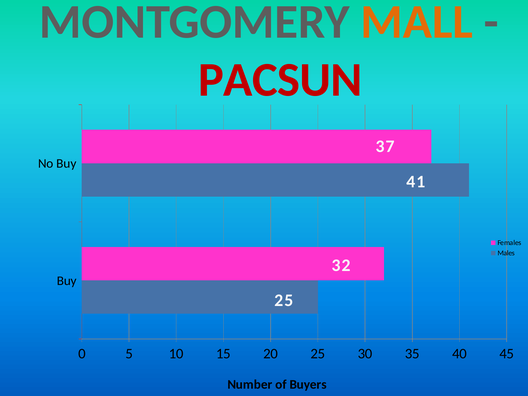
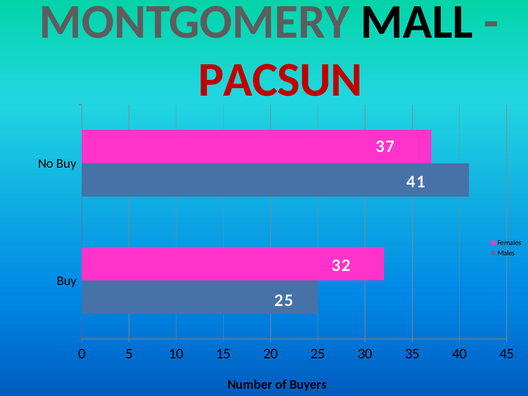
MALL colour: orange -> black
